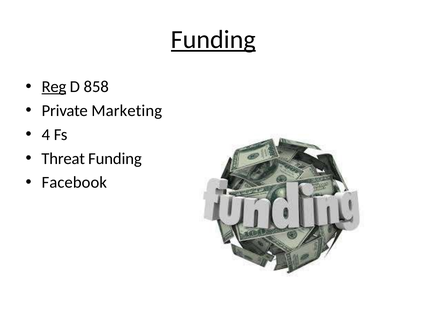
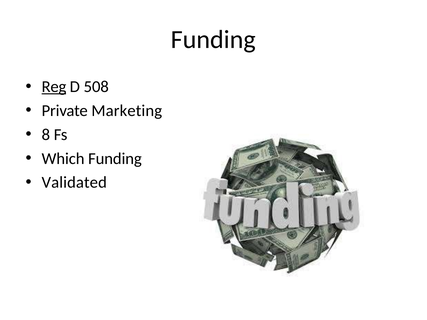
Funding at (213, 40) underline: present -> none
858: 858 -> 508
4: 4 -> 8
Threat: Threat -> Which
Facebook: Facebook -> Validated
